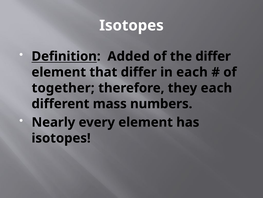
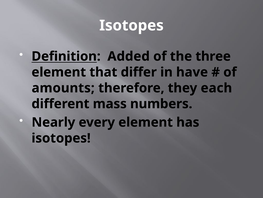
the differ: differ -> three
in each: each -> have
together: together -> amounts
